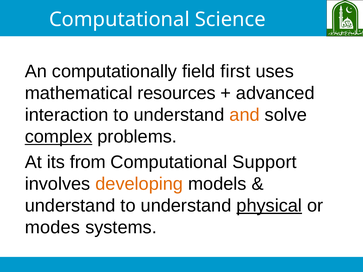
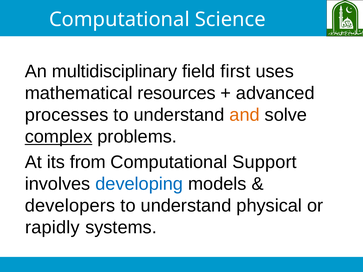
computationally: computationally -> multidisciplinary
interaction: interaction -> processes
developing colour: orange -> blue
understand at (70, 206): understand -> developers
physical underline: present -> none
modes: modes -> rapidly
